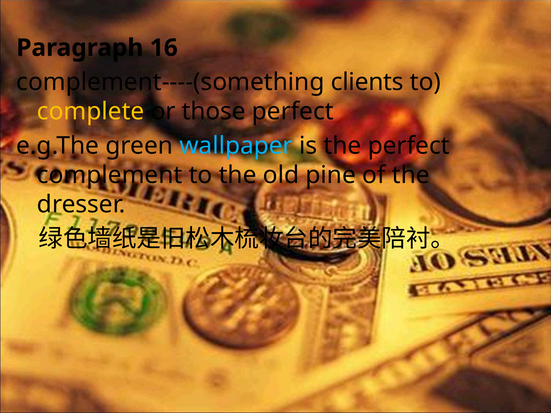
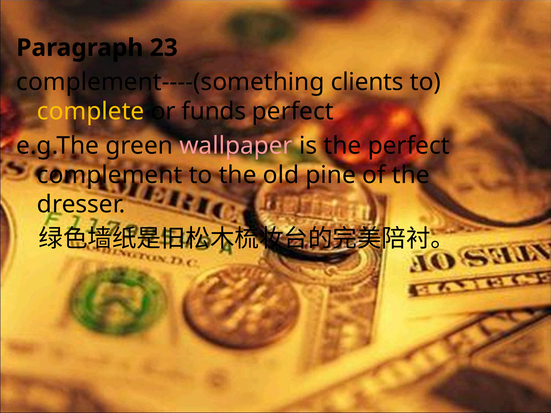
16: 16 -> 23
those: those -> funds
wallpaper colour: light blue -> pink
